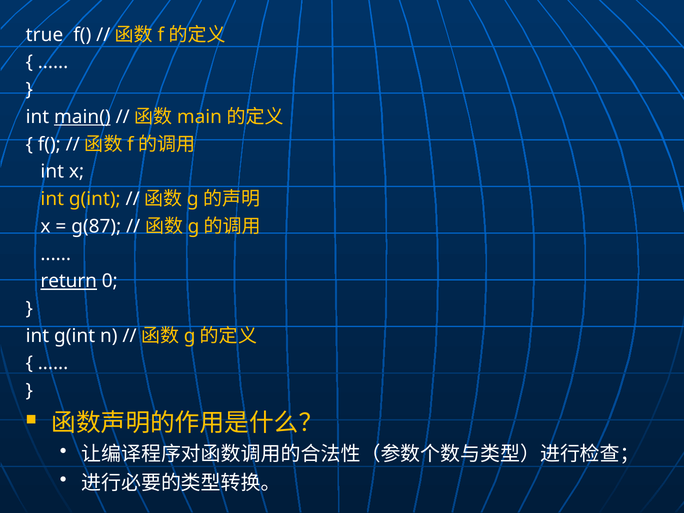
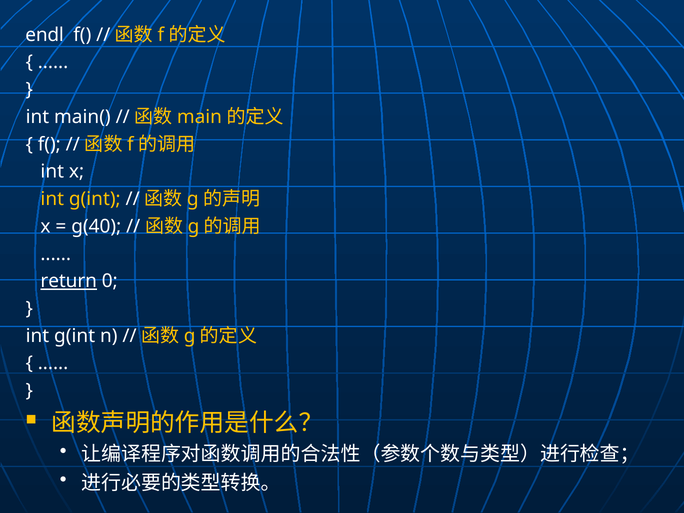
true: true -> endl
main( underline: present -> none
g(87: g(87 -> g(40
